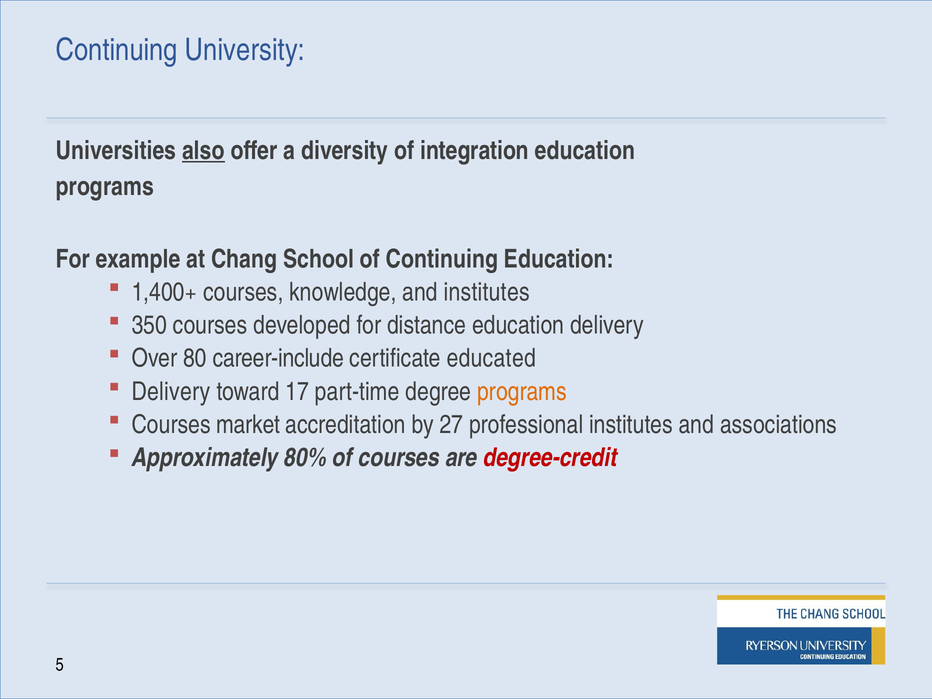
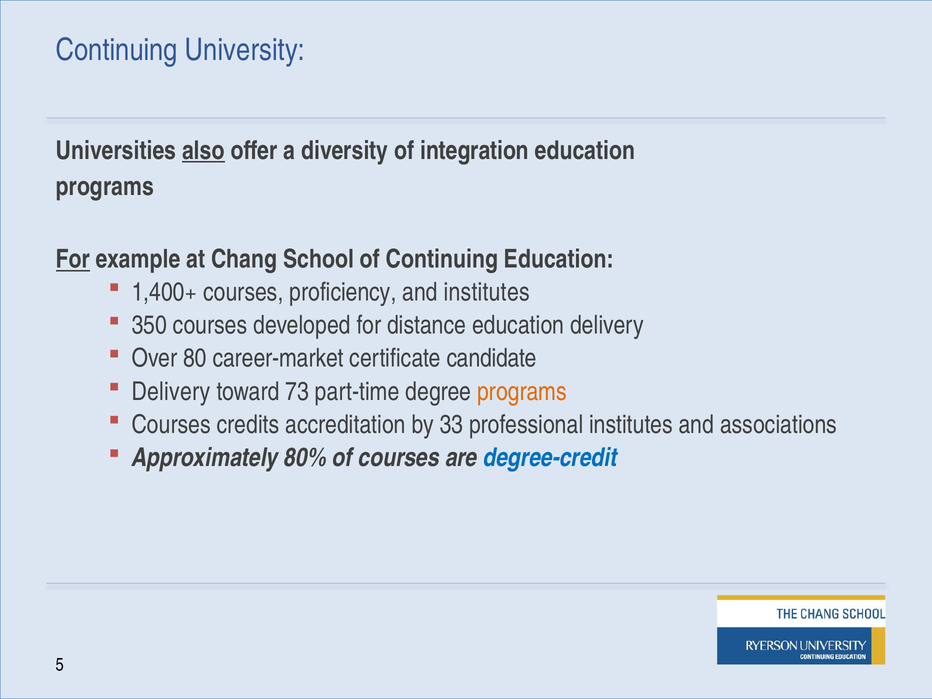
For at (73, 259) underline: none -> present
knowledge: knowledge -> proficiency
career-include: career-include -> career-market
educated: educated -> candidate
17: 17 -> 73
market: market -> credits
27: 27 -> 33
degree-credit colour: red -> blue
